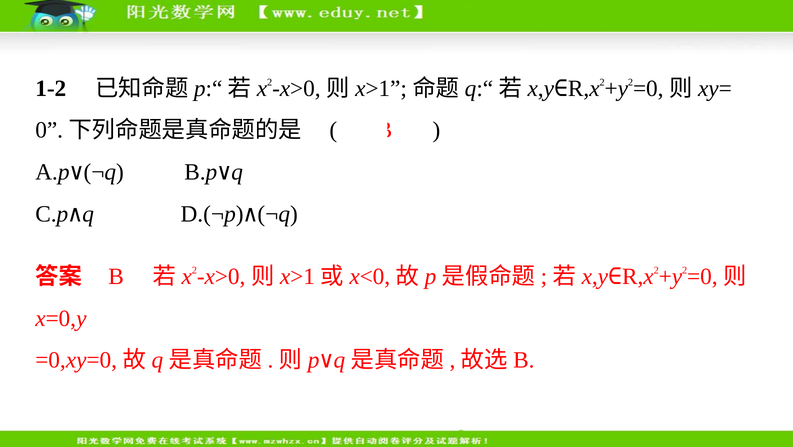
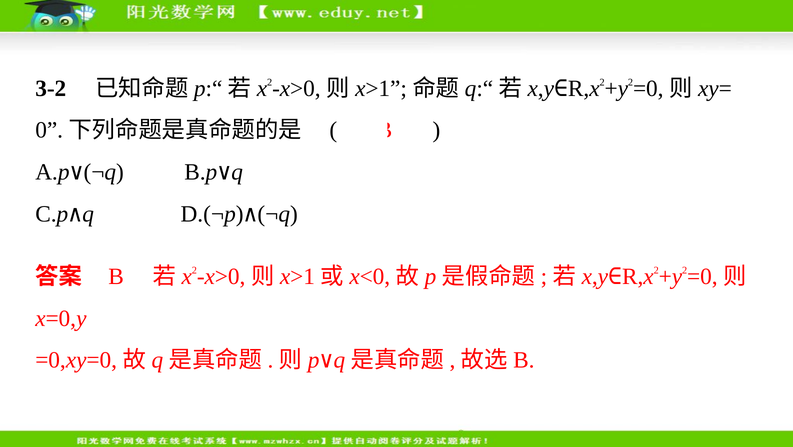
1-2: 1-2 -> 3-2
